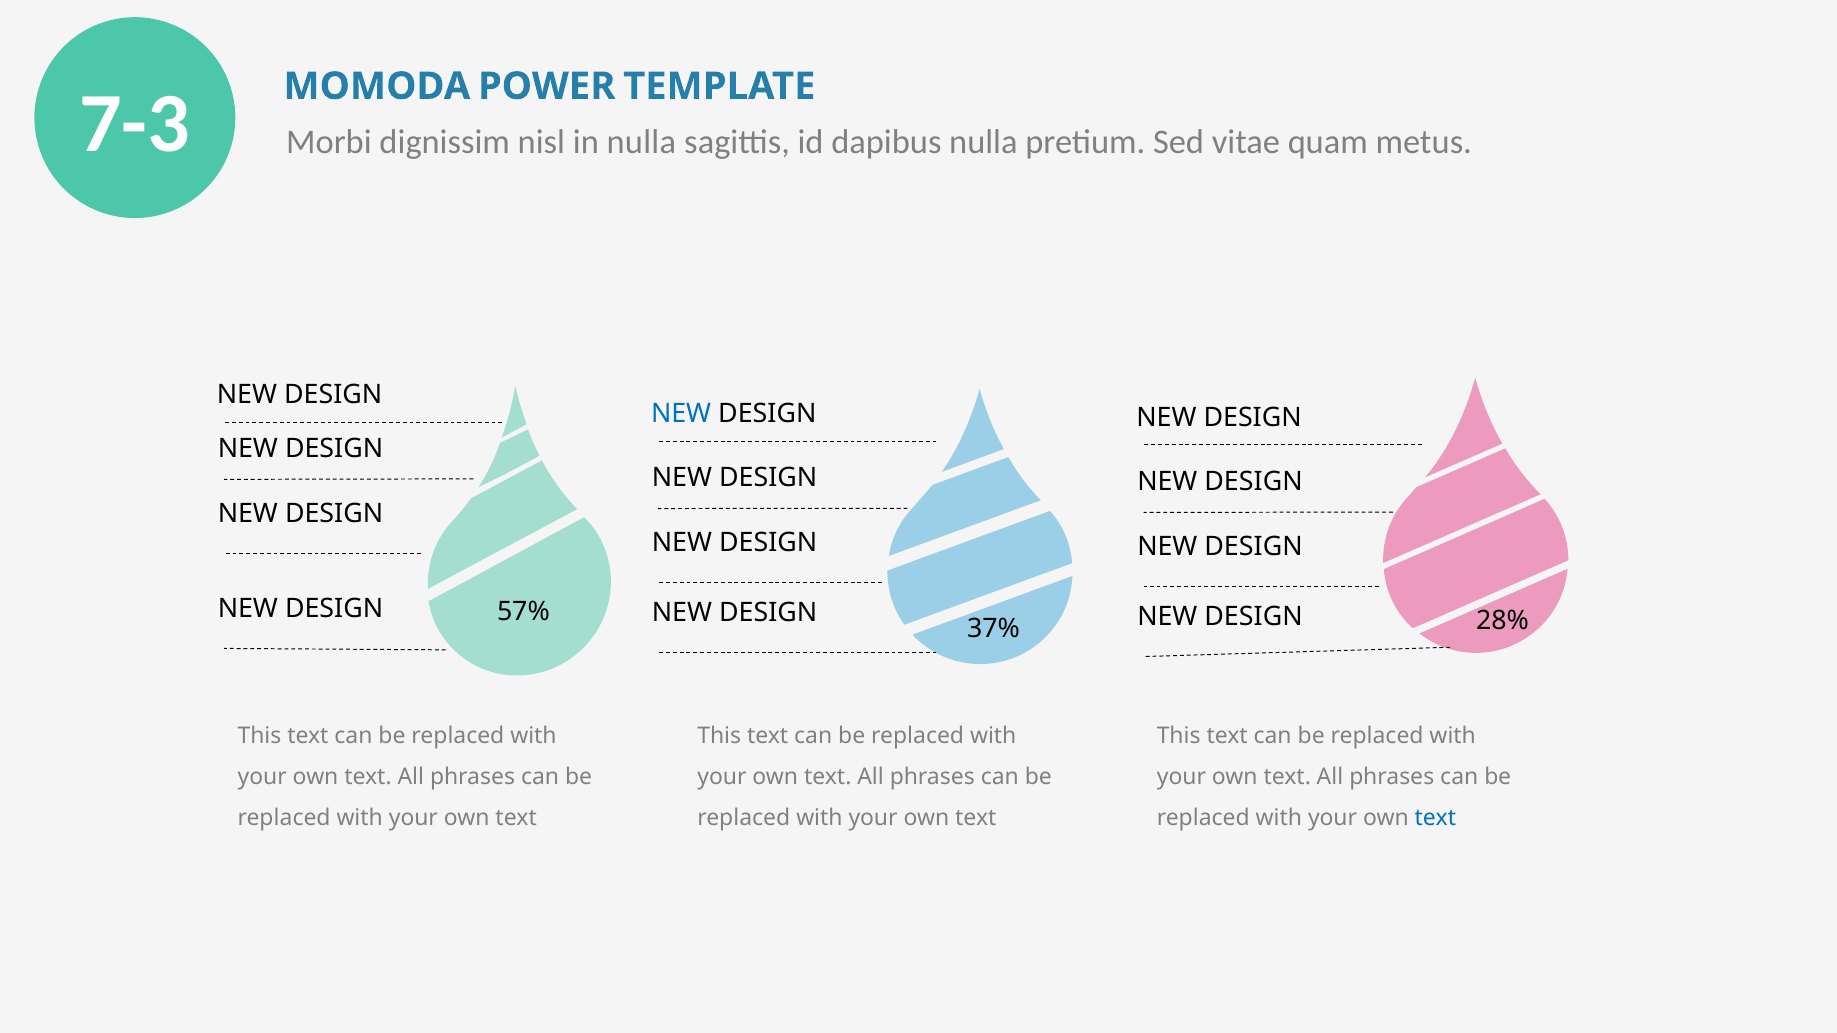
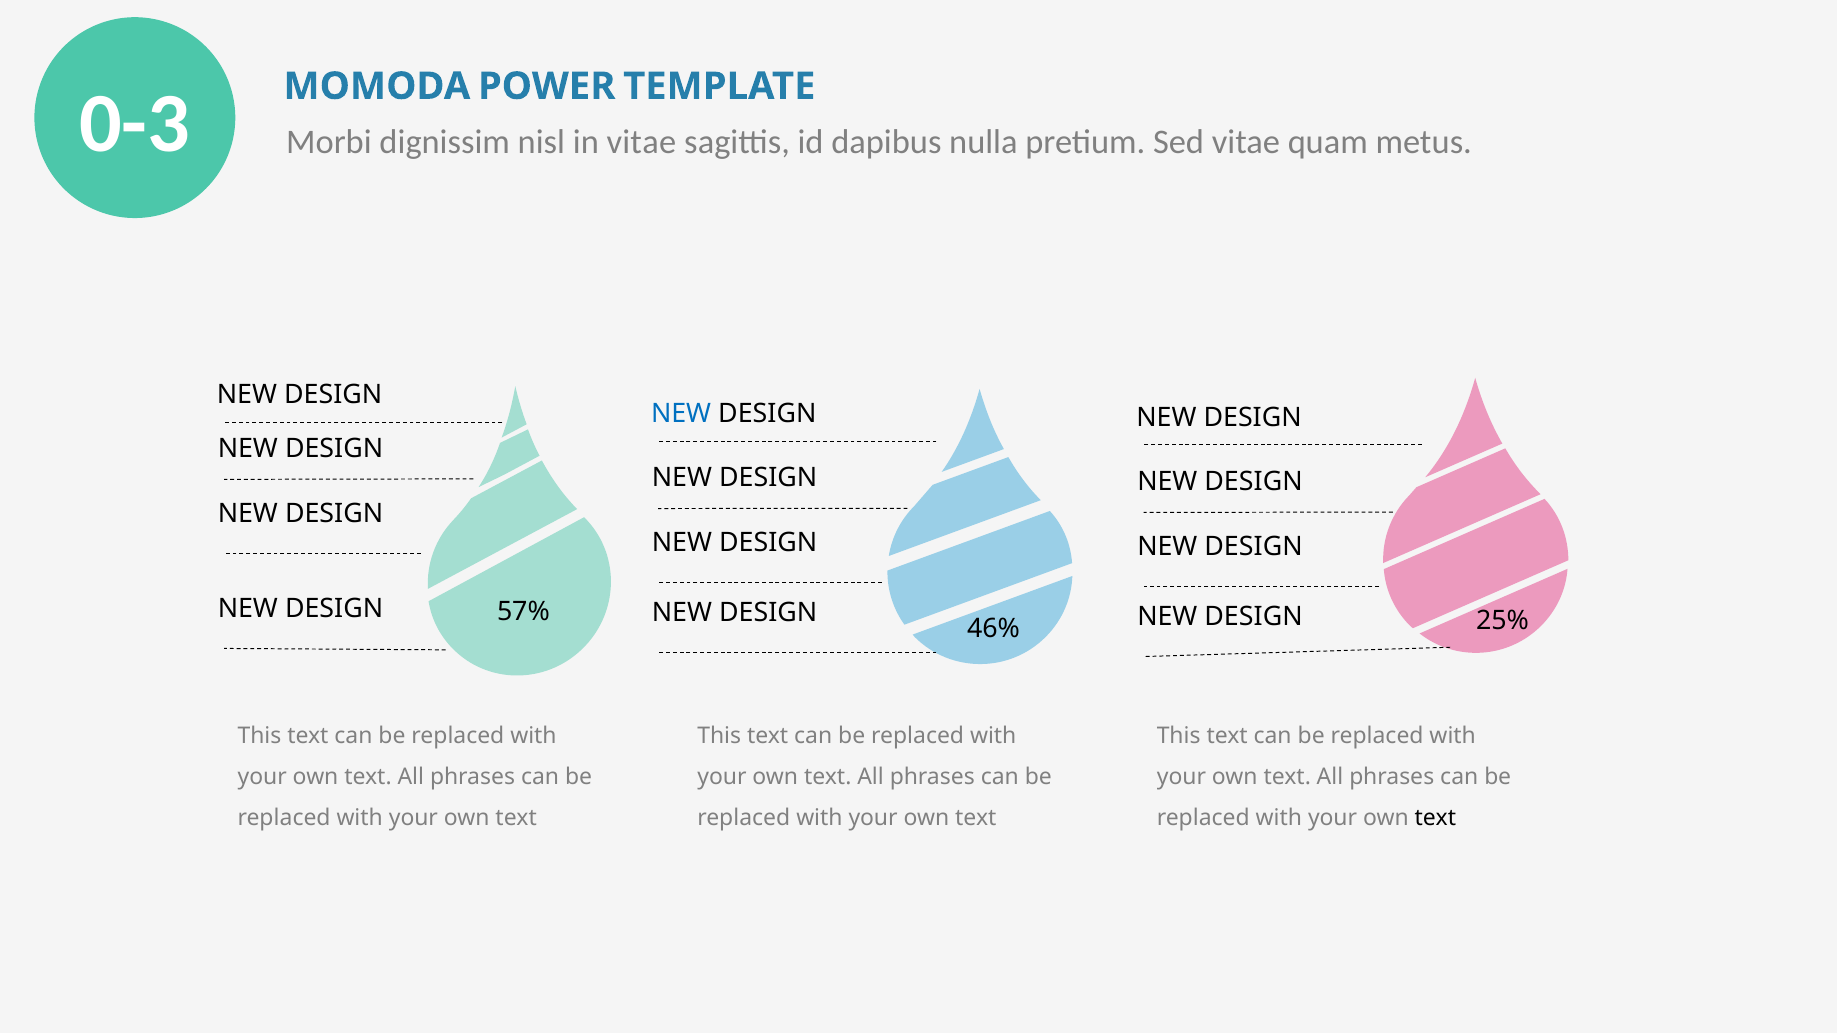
7-3: 7-3 -> 0-3
in nulla: nulla -> vitae
28%: 28% -> 25%
37%: 37% -> 46%
text at (1435, 818) colour: blue -> black
